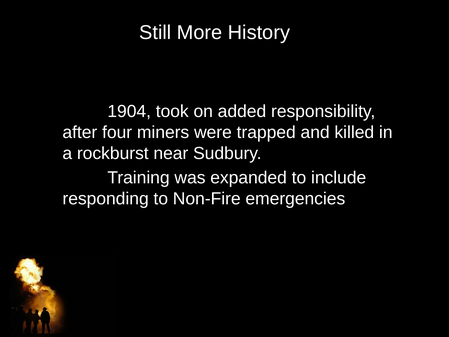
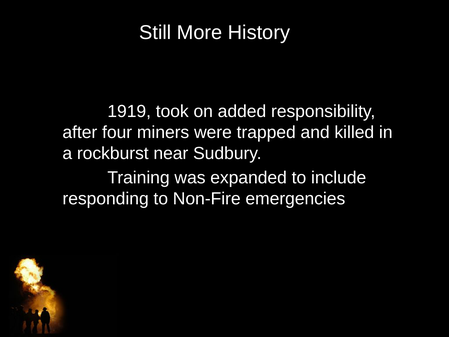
1904: 1904 -> 1919
